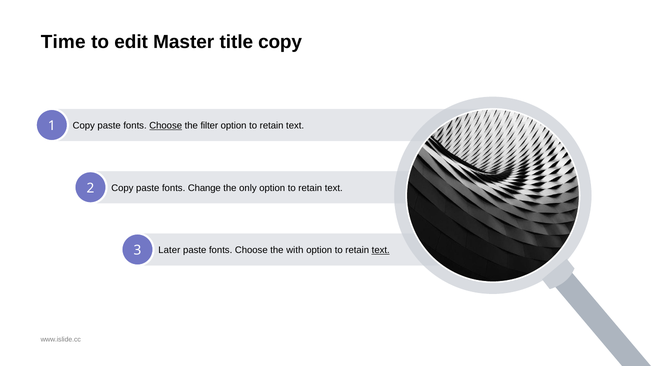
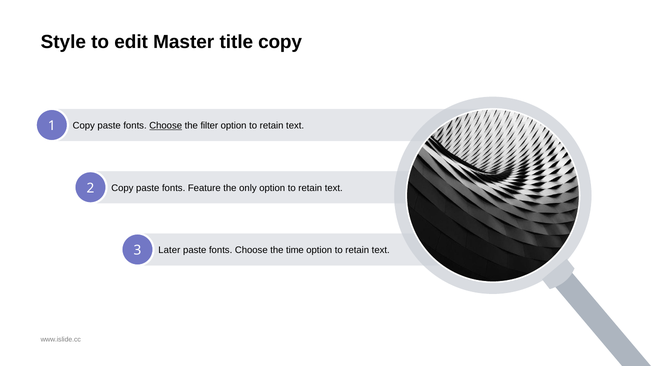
Time: Time -> Style
Change: Change -> Feature
with: with -> time
text at (381, 250) underline: present -> none
